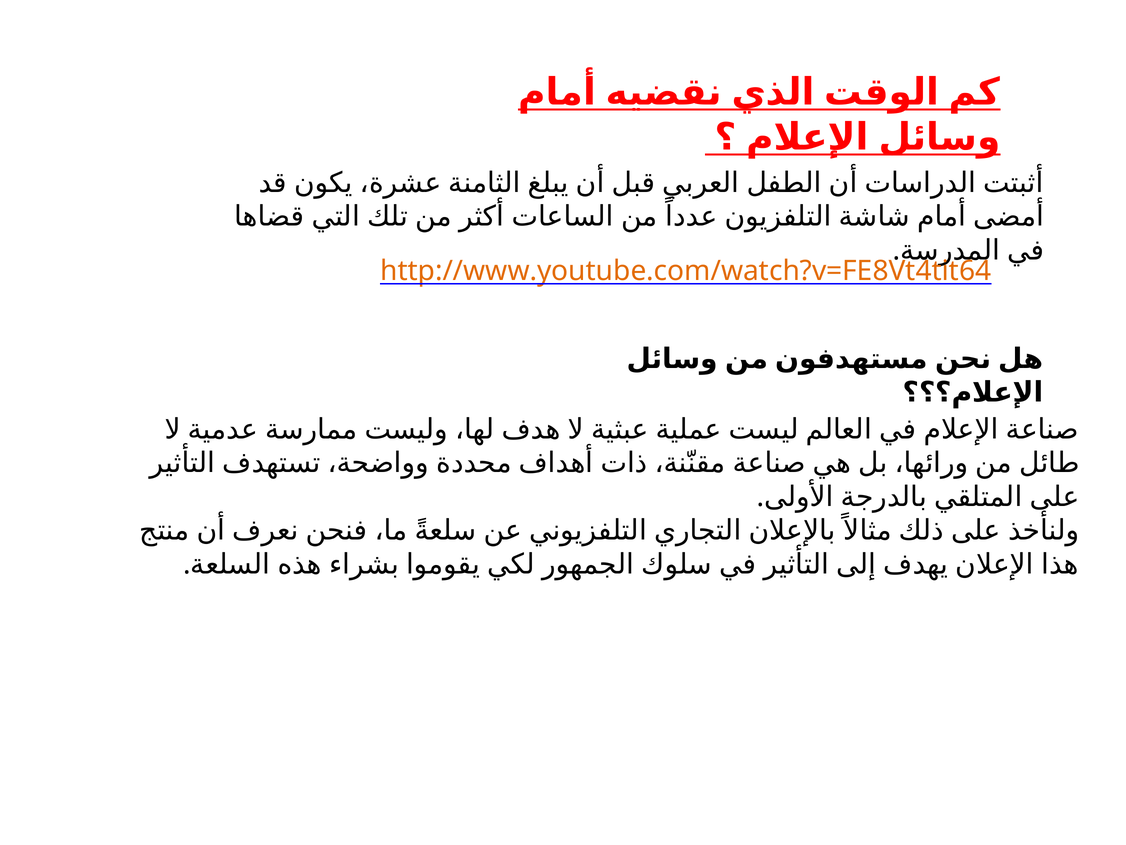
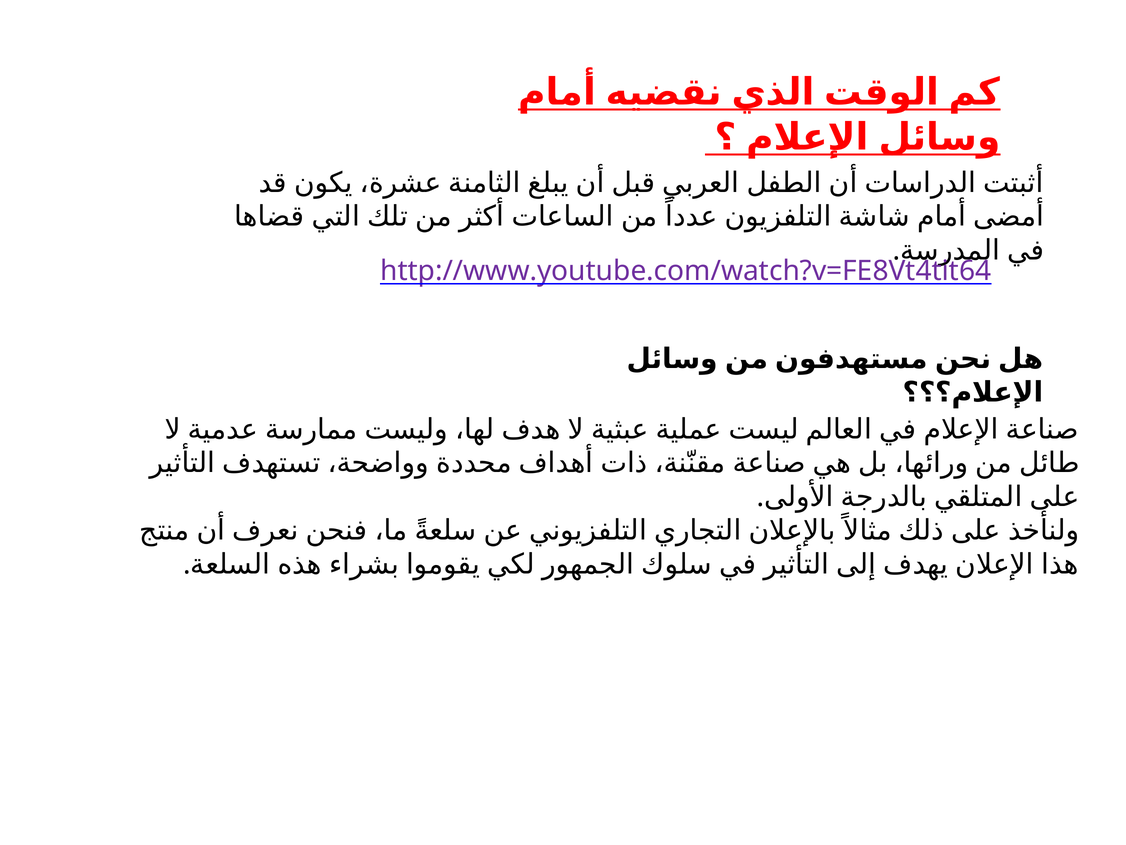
http://www.youtube.com/watch?v=FE8Vt4tit64 colour: orange -> purple
